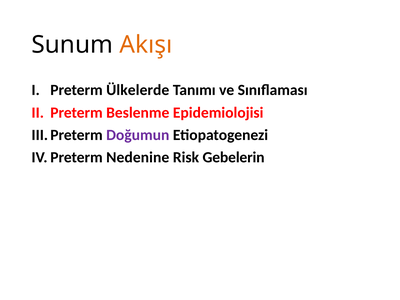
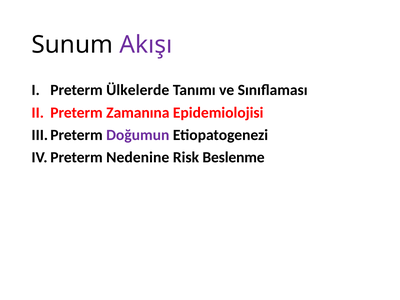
Akışı colour: orange -> purple
Beslenme: Beslenme -> Zamanına
Gebelerin: Gebelerin -> Beslenme
